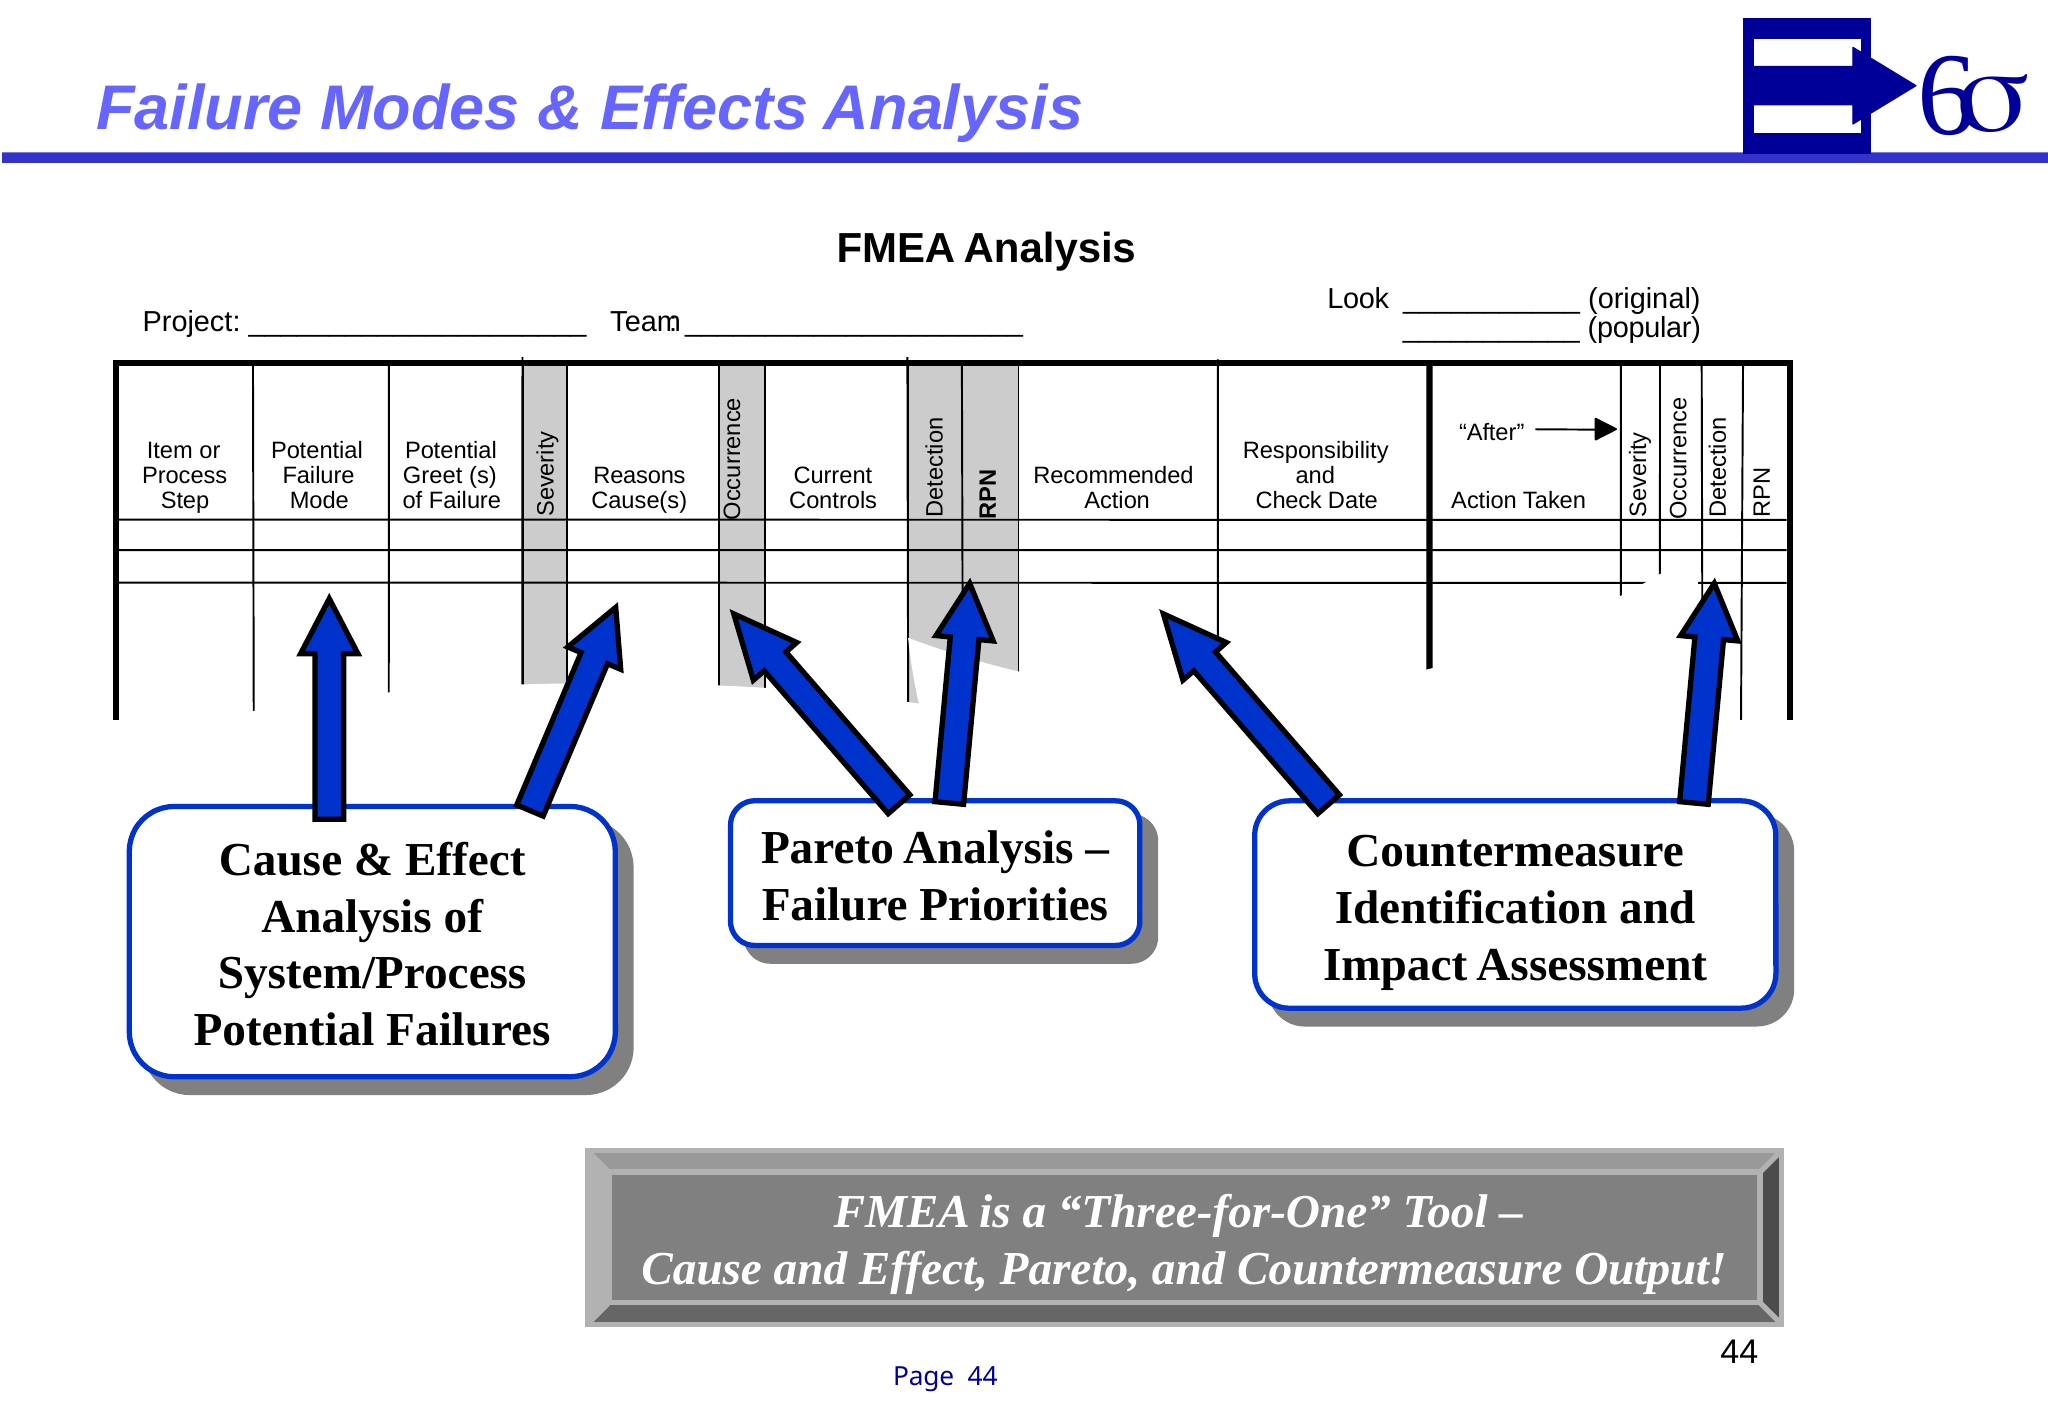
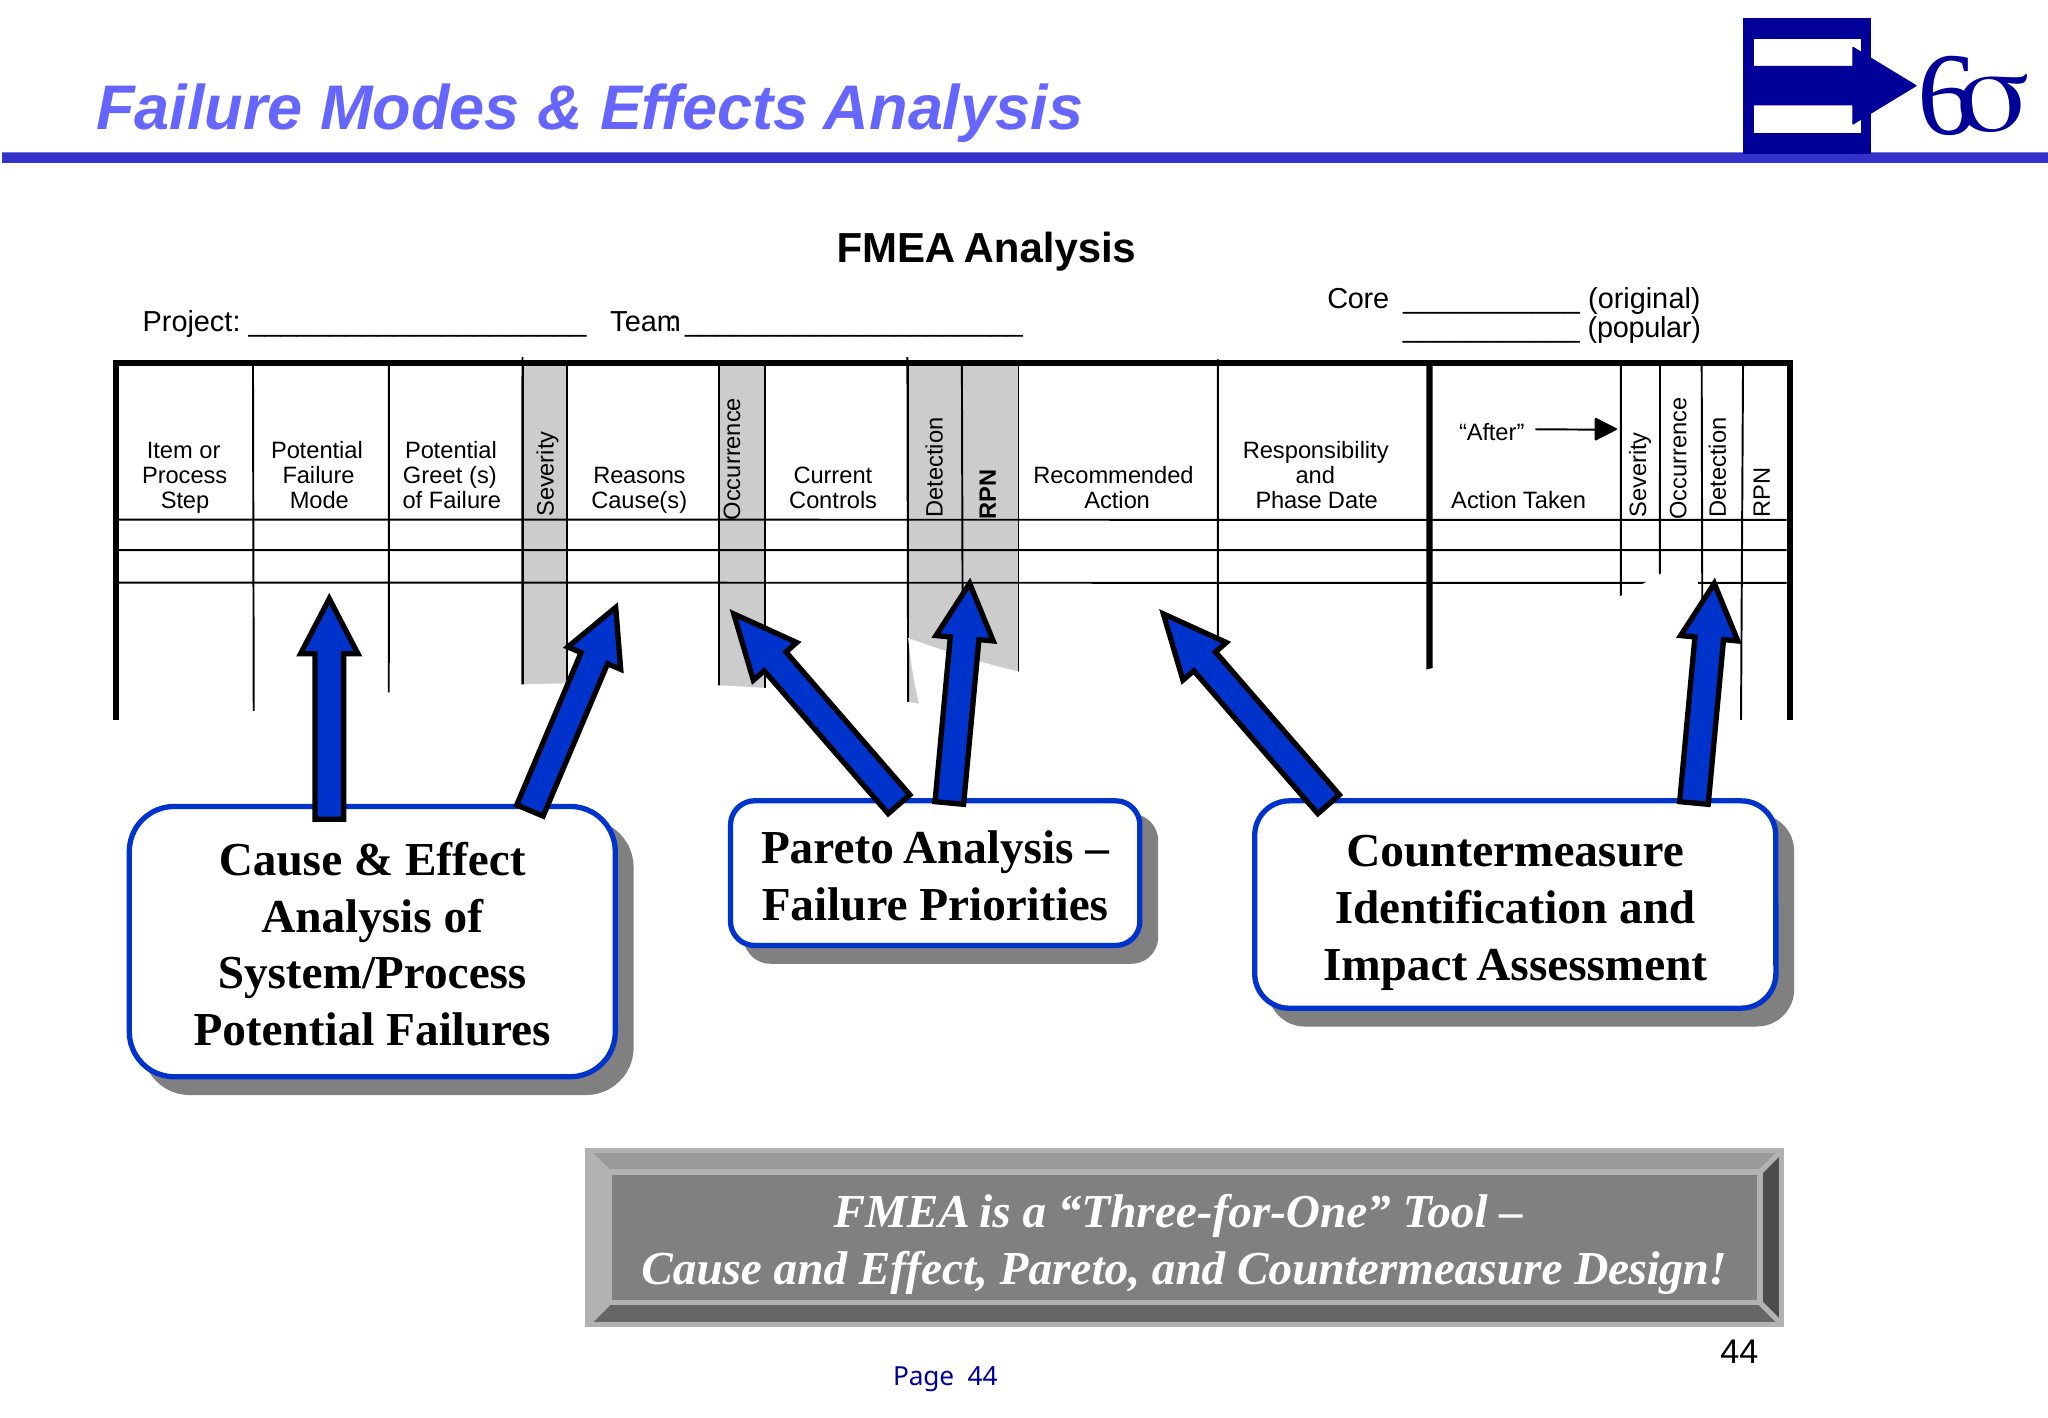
Look: Look -> Core
Check: Check -> Phase
Output: Output -> Design
